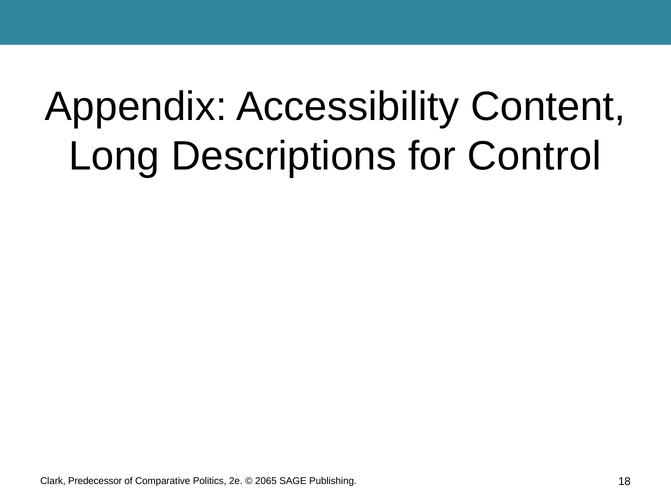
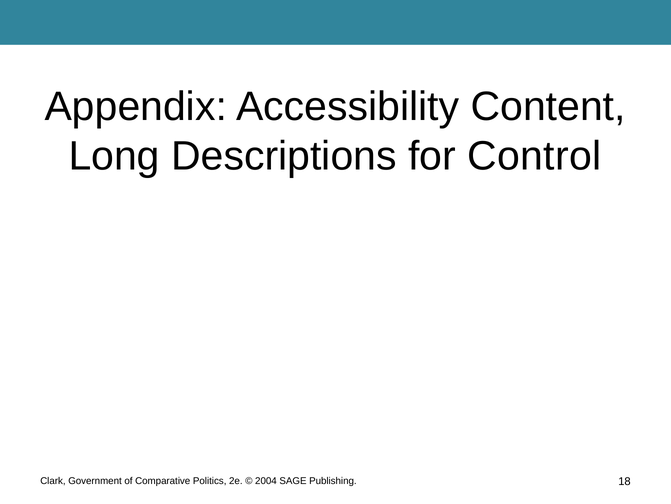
Predecessor: Predecessor -> Government
2065: 2065 -> 2004
